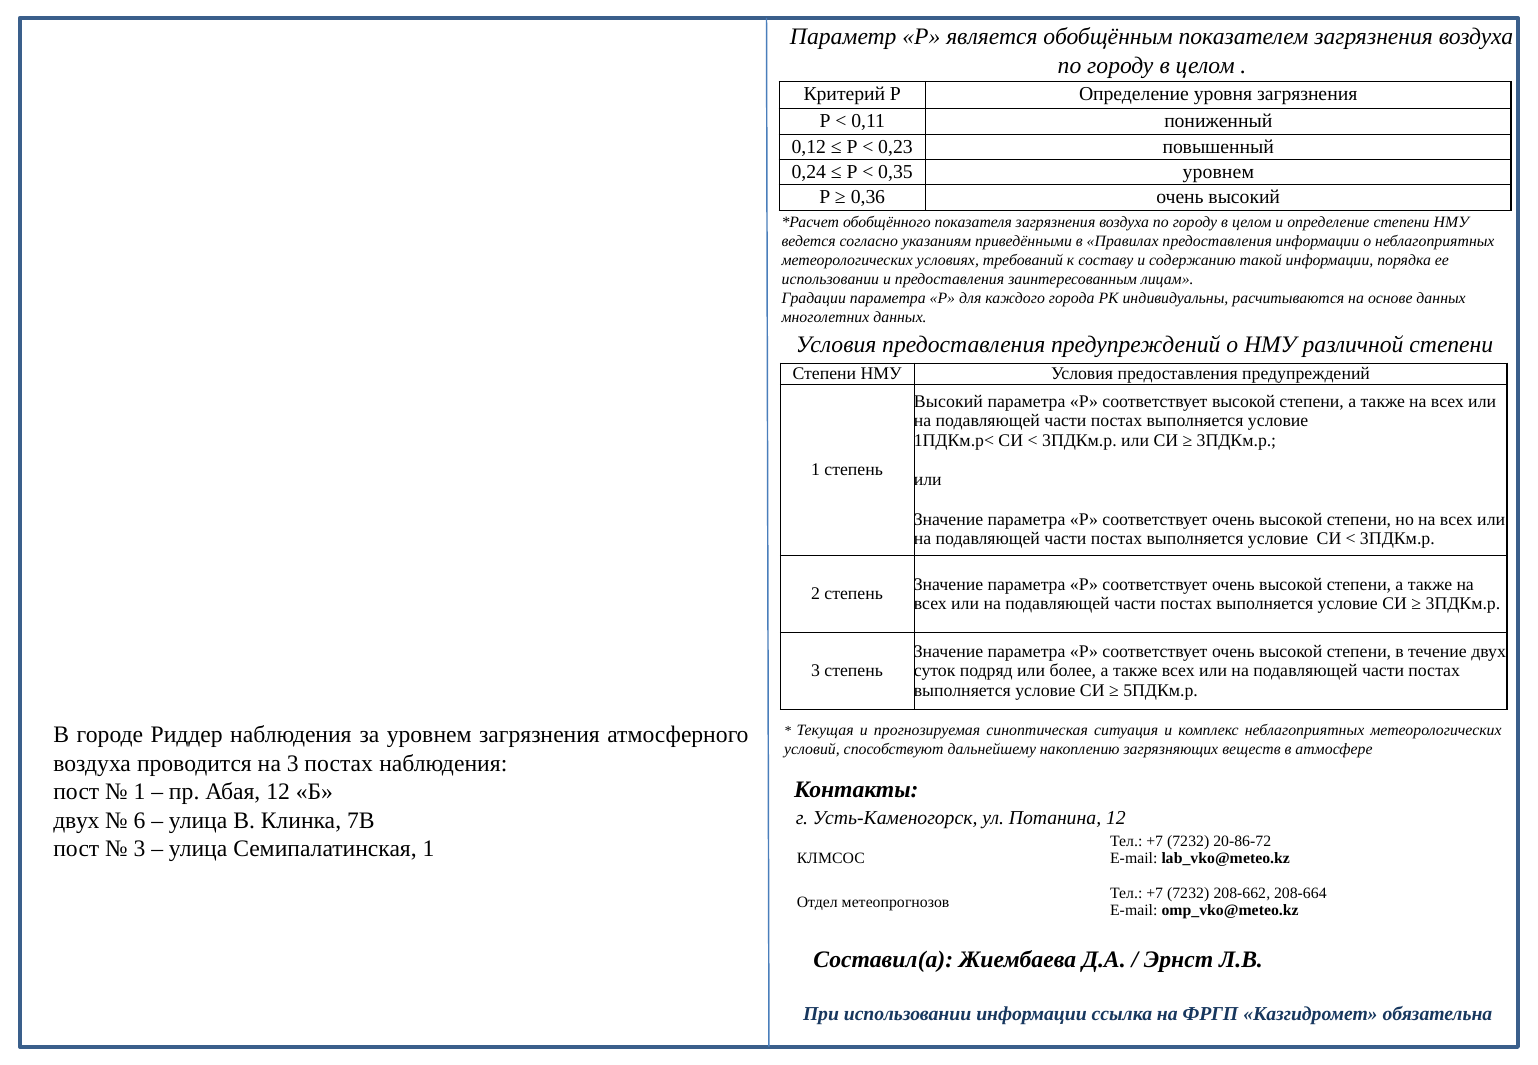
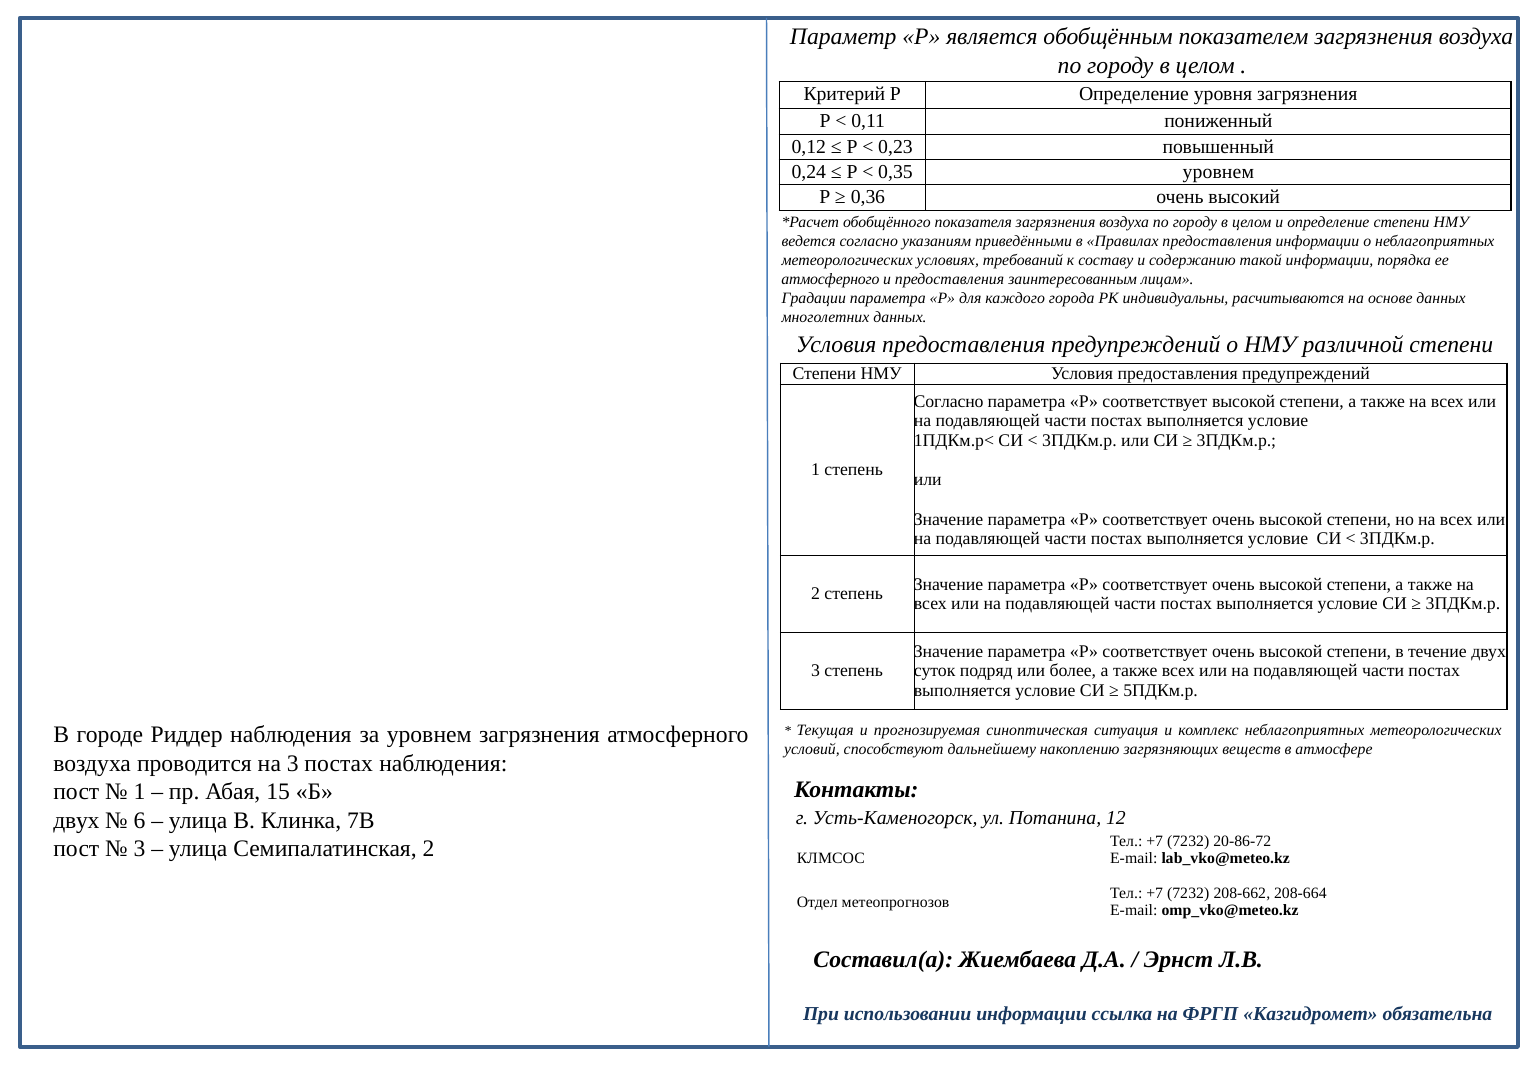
использовании at (830, 279): использовании -> атмосферного
Высокий at (948, 401): Высокий -> Согласно
Абая 12: 12 -> 15
Семипалатинская 1: 1 -> 2
